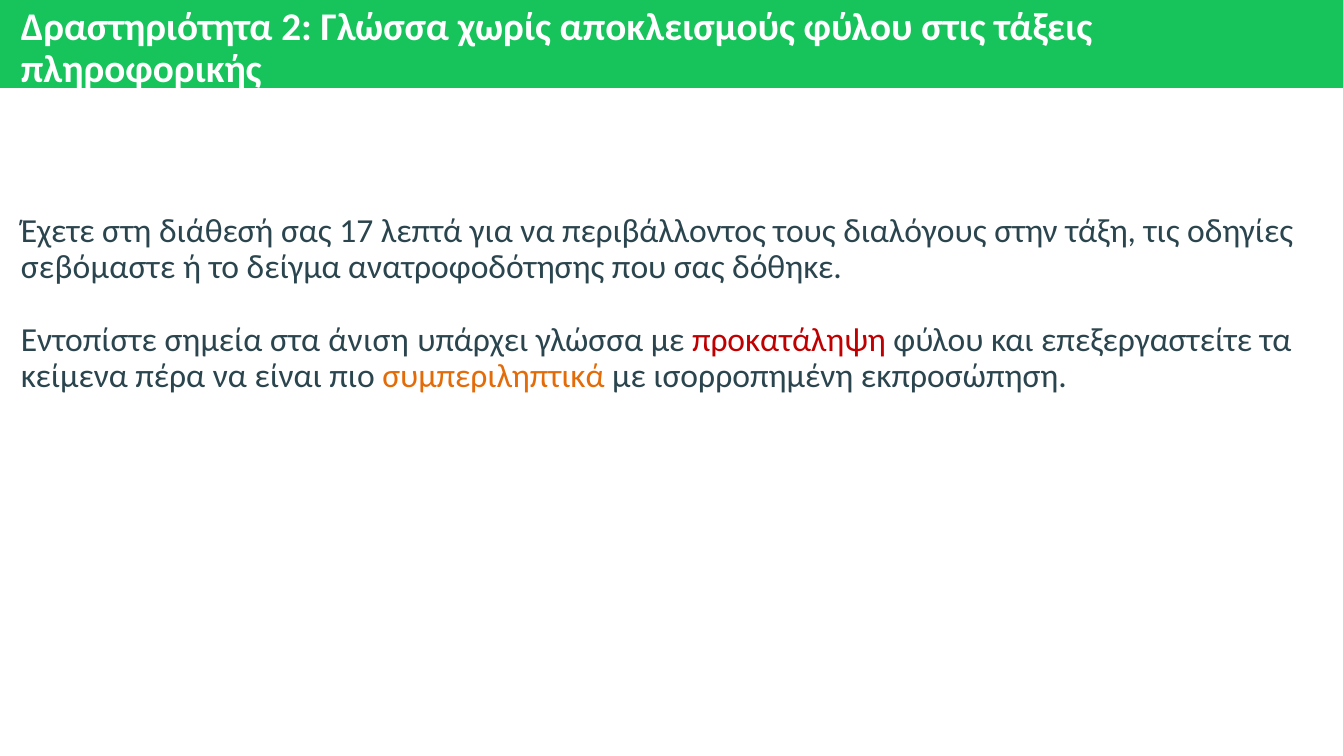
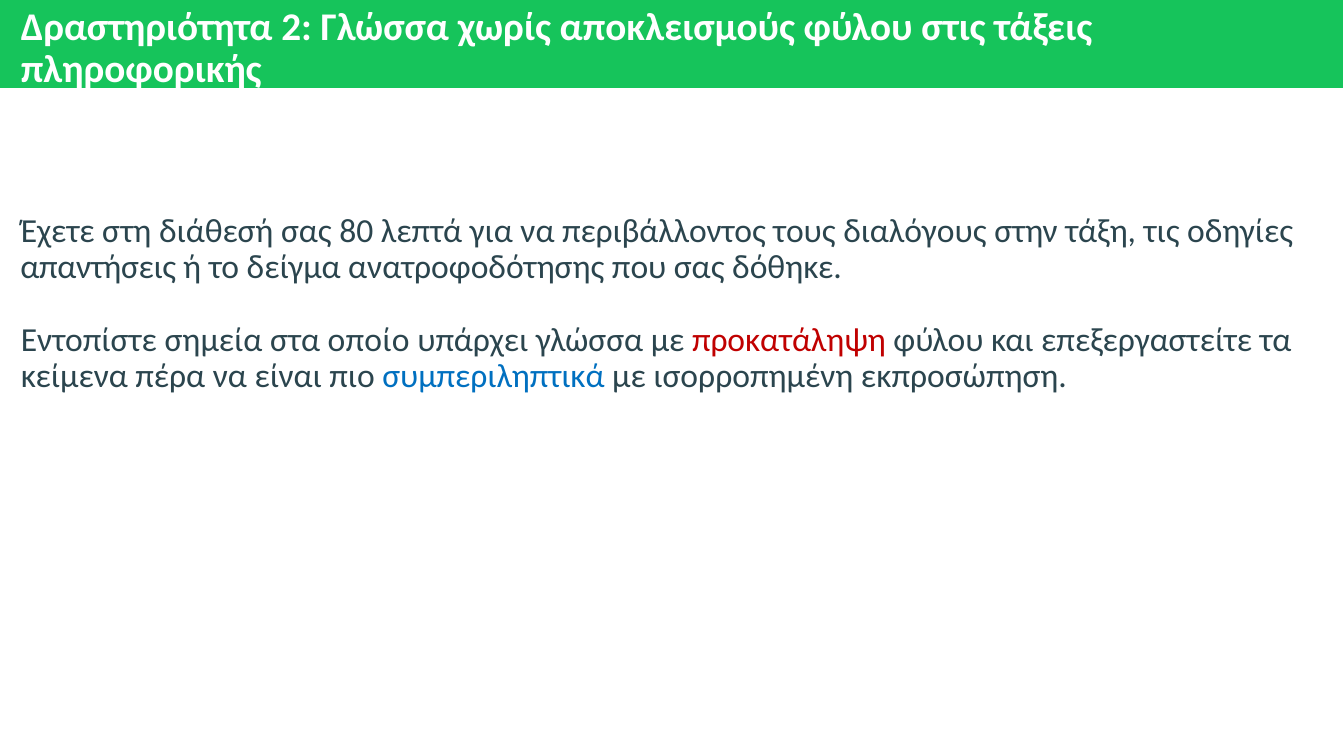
17: 17 -> 80
σεβόμαστε: σεβόμαστε -> απαντήσεις
άνιση: άνιση -> οποίο
συμπεριληπτικά colour: orange -> blue
